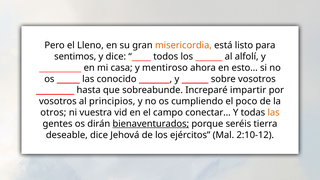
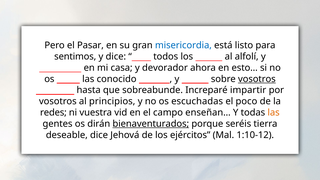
Lleno: Lleno -> Pasar
misericordia colour: orange -> blue
mentiroso: mentiroso -> devorador
vosotros at (257, 79) underline: none -> present
cumpliendo: cumpliendo -> escuchadas
otros: otros -> redes
conectar…: conectar… -> enseñan…
2:10-12: 2:10-12 -> 1:10-12
